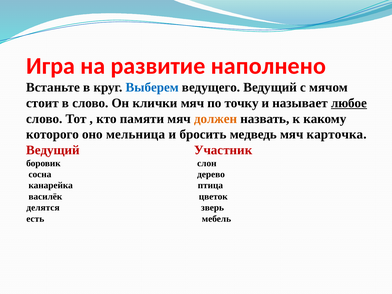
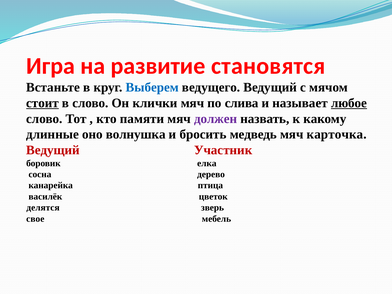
наполнено: наполнено -> становятся
стоит underline: none -> present
точку: точку -> слива
должен colour: orange -> purple
которого: которого -> длинные
мельница: мельница -> волнушка
слон: слон -> елка
есть: есть -> свое
